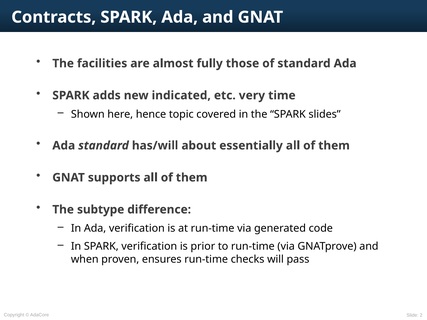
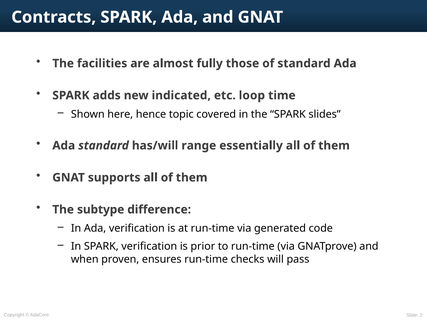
very: very -> loop
about: about -> range
